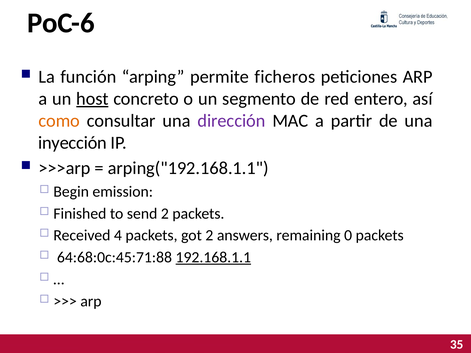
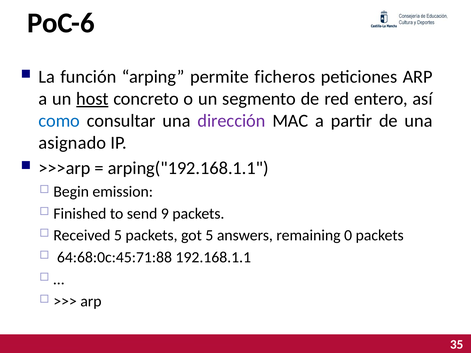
como colour: orange -> blue
inyección: inyección -> asignado
send 2: 2 -> 9
Received 4: 4 -> 5
got 2: 2 -> 5
192.168.1.1 underline: present -> none
